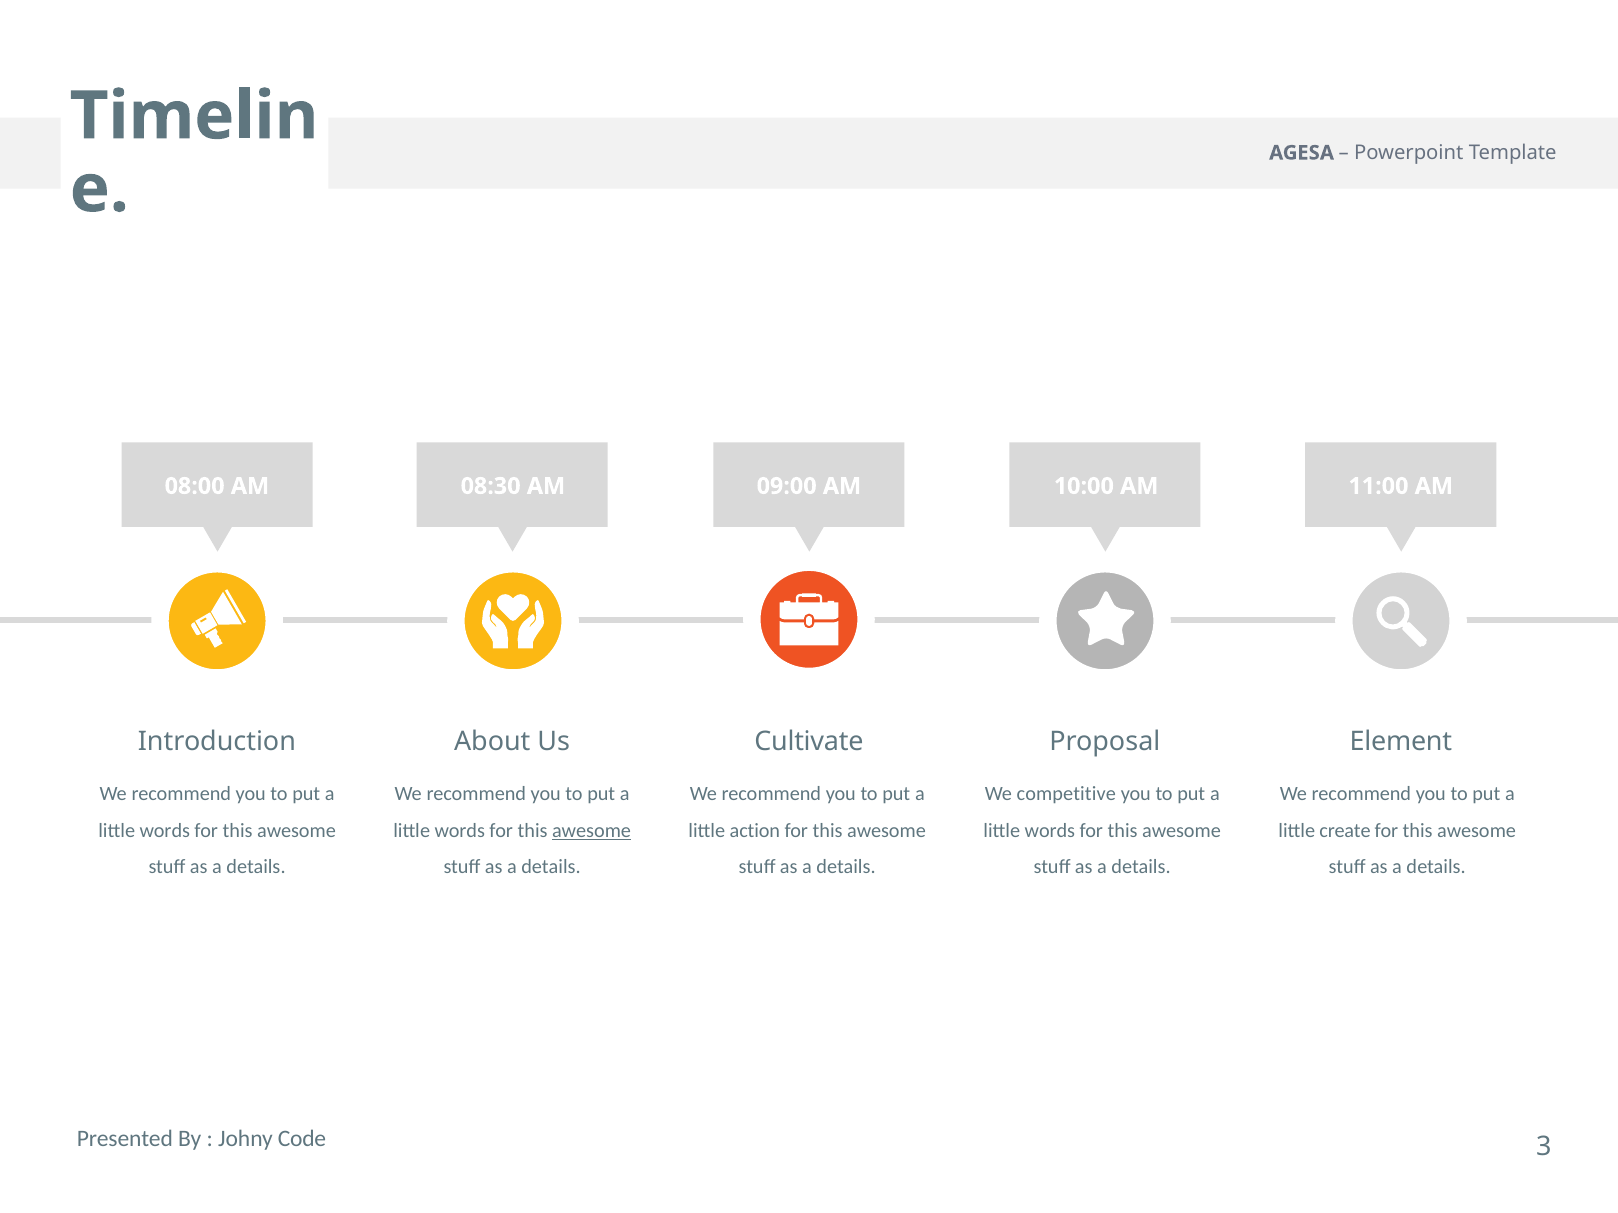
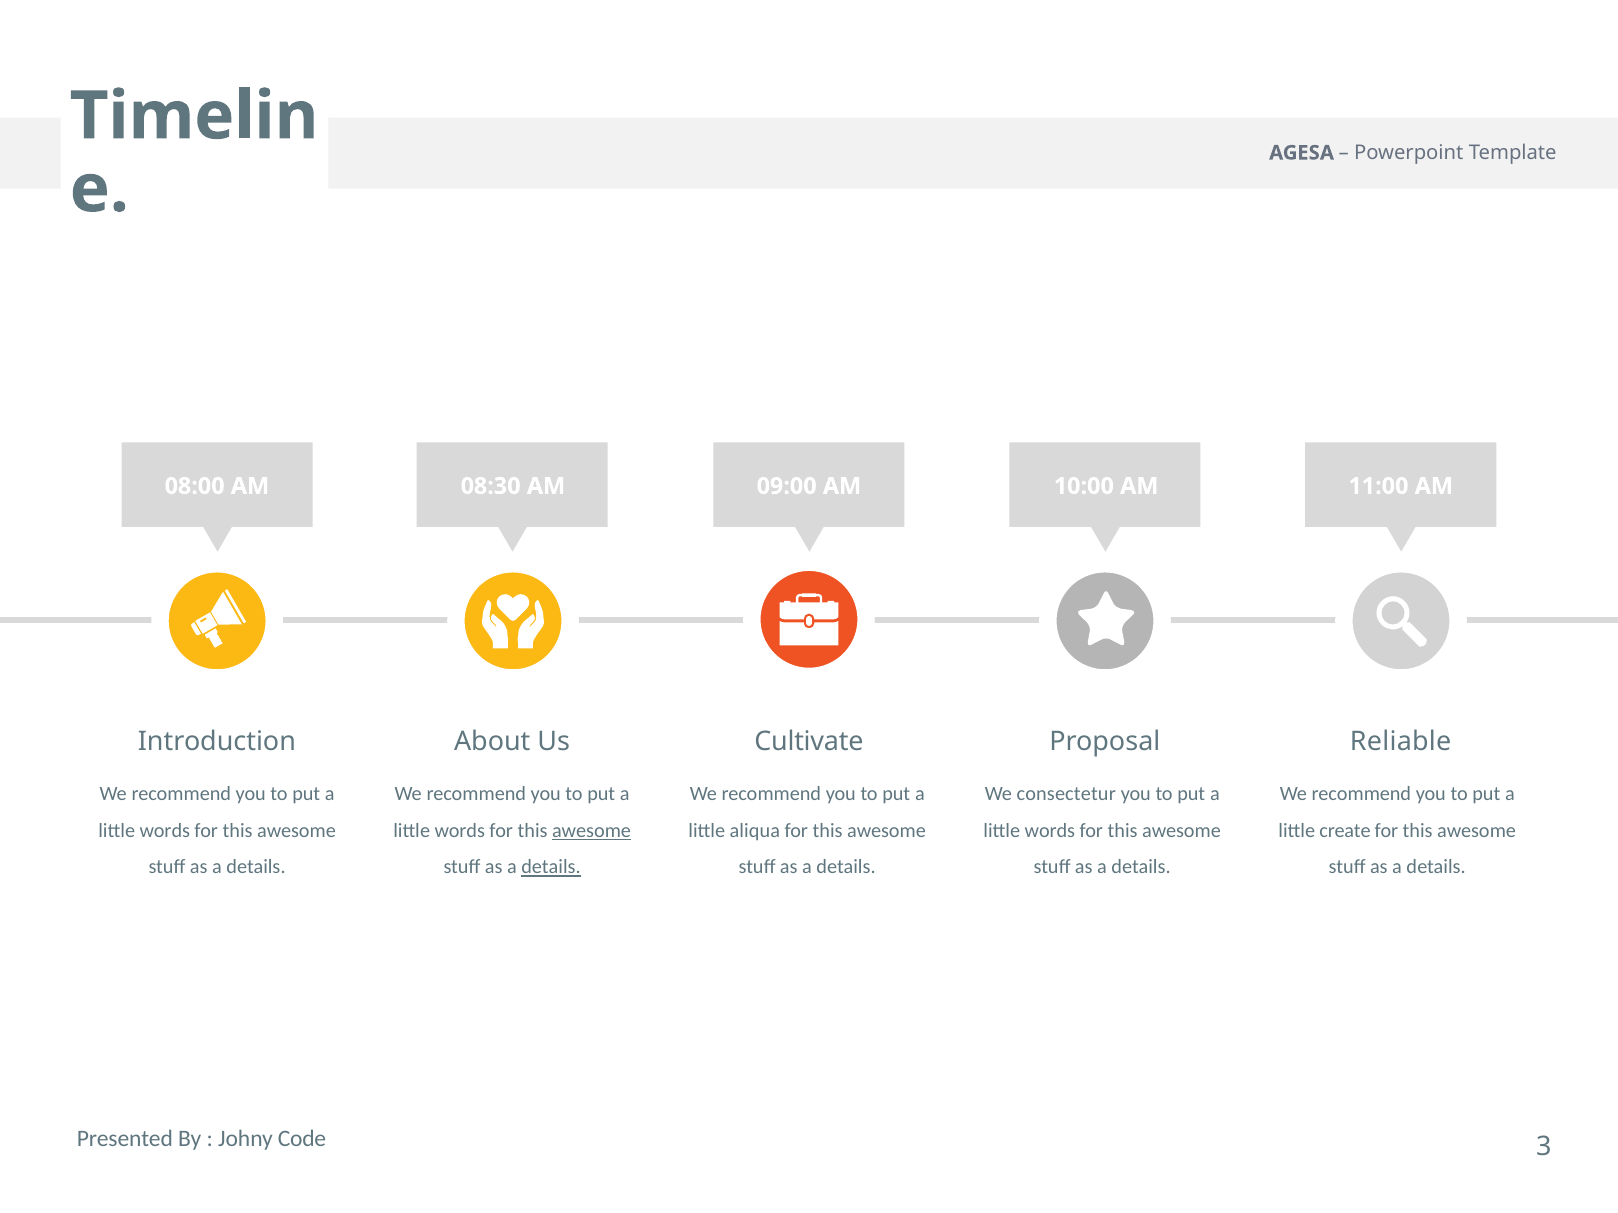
Element: Element -> Reliable
competitive: competitive -> consectetur
action: action -> aliqua
details at (551, 868) underline: none -> present
